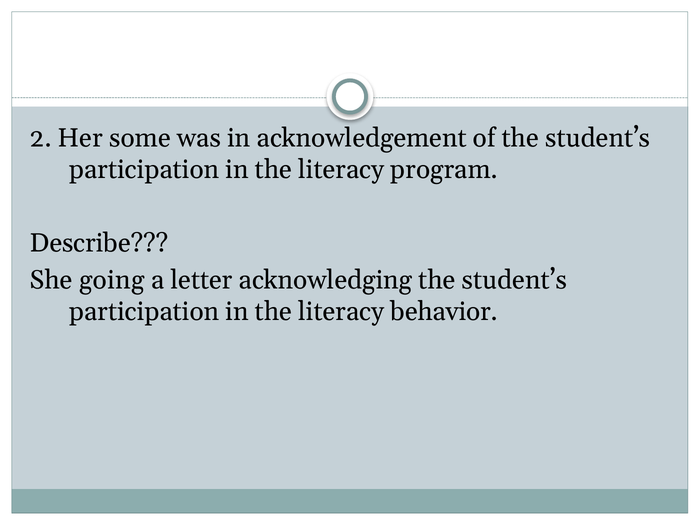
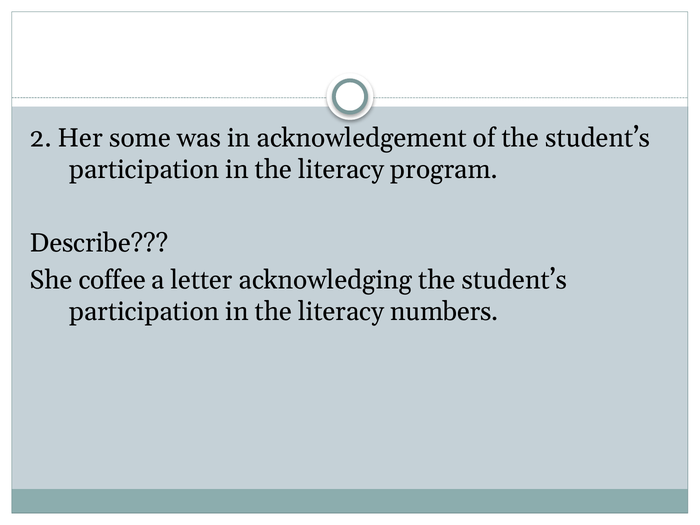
going: going -> coffee
behavior: behavior -> numbers
